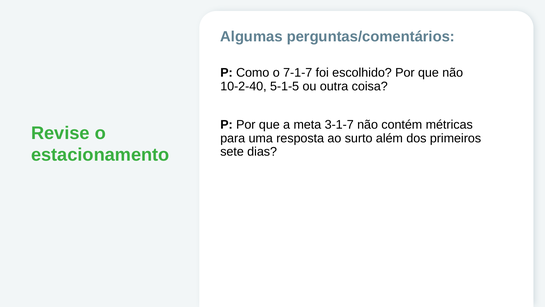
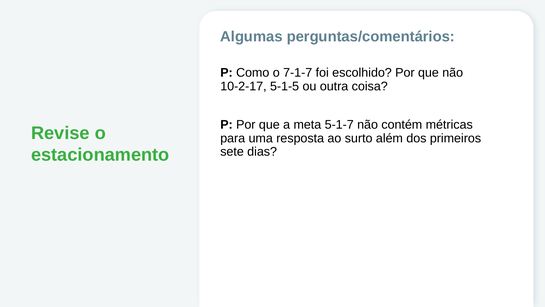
10-2-40: 10-2-40 -> 10-2-17
3-1-7: 3-1-7 -> 5-1-7
